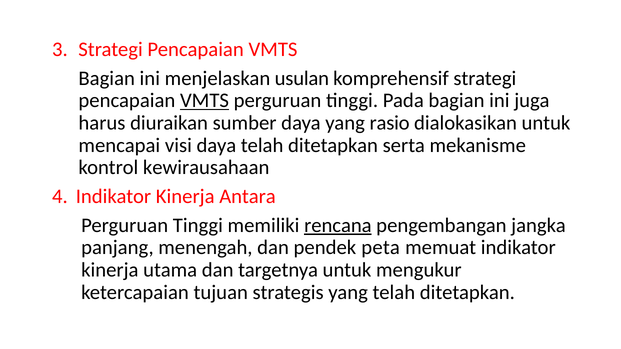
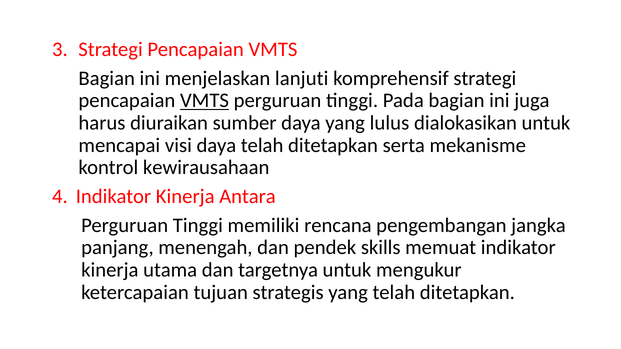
usulan: usulan -> lanjuti
rasio: rasio -> lulus
rencana underline: present -> none
peta: peta -> skills
